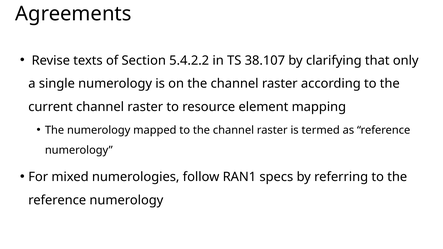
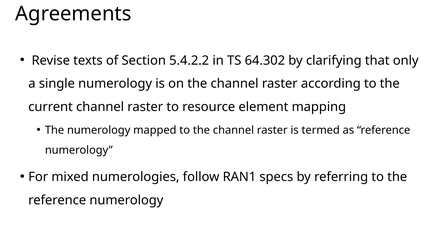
38.107: 38.107 -> 64.302
